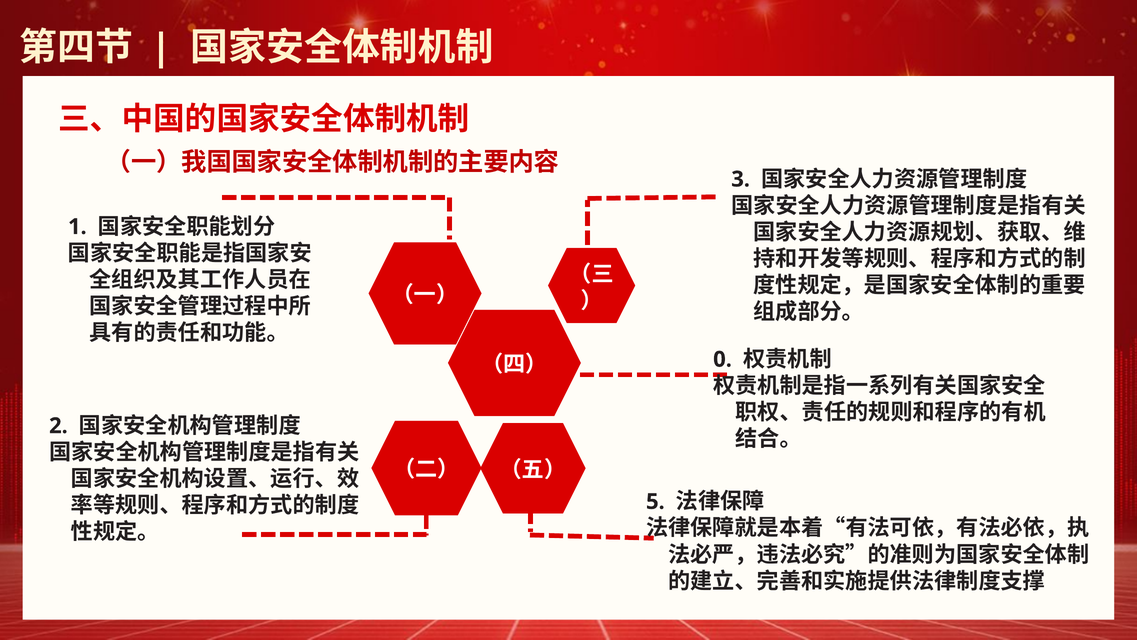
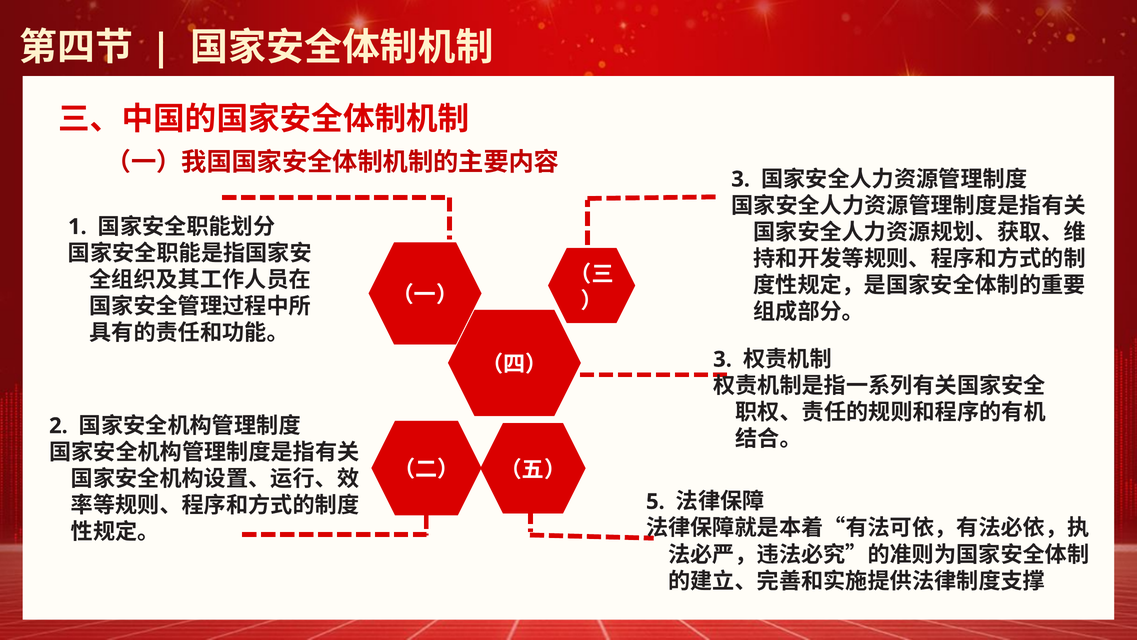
0 at (723, 359): 0 -> 3
